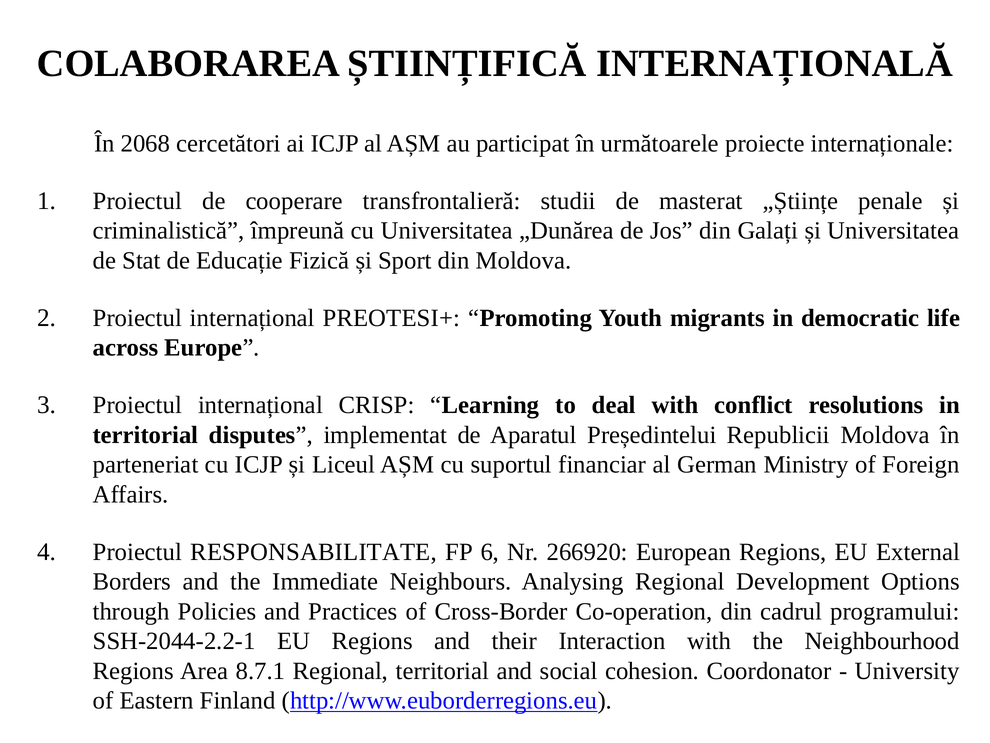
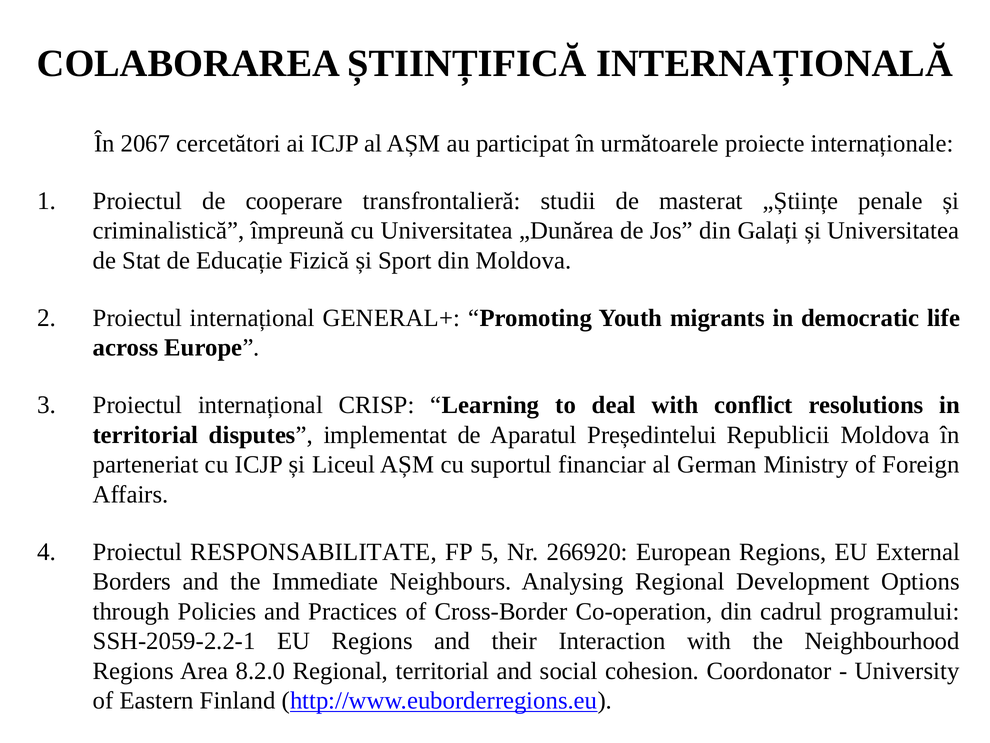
2068: 2068 -> 2067
PREOTESI+: PREOTESI+ -> GENERAL+
6: 6 -> 5
SSH-2044-2.2-1: SSH-2044-2.2-1 -> SSH-2059-2.2-1
8.7.1: 8.7.1 -> 8.2.0
